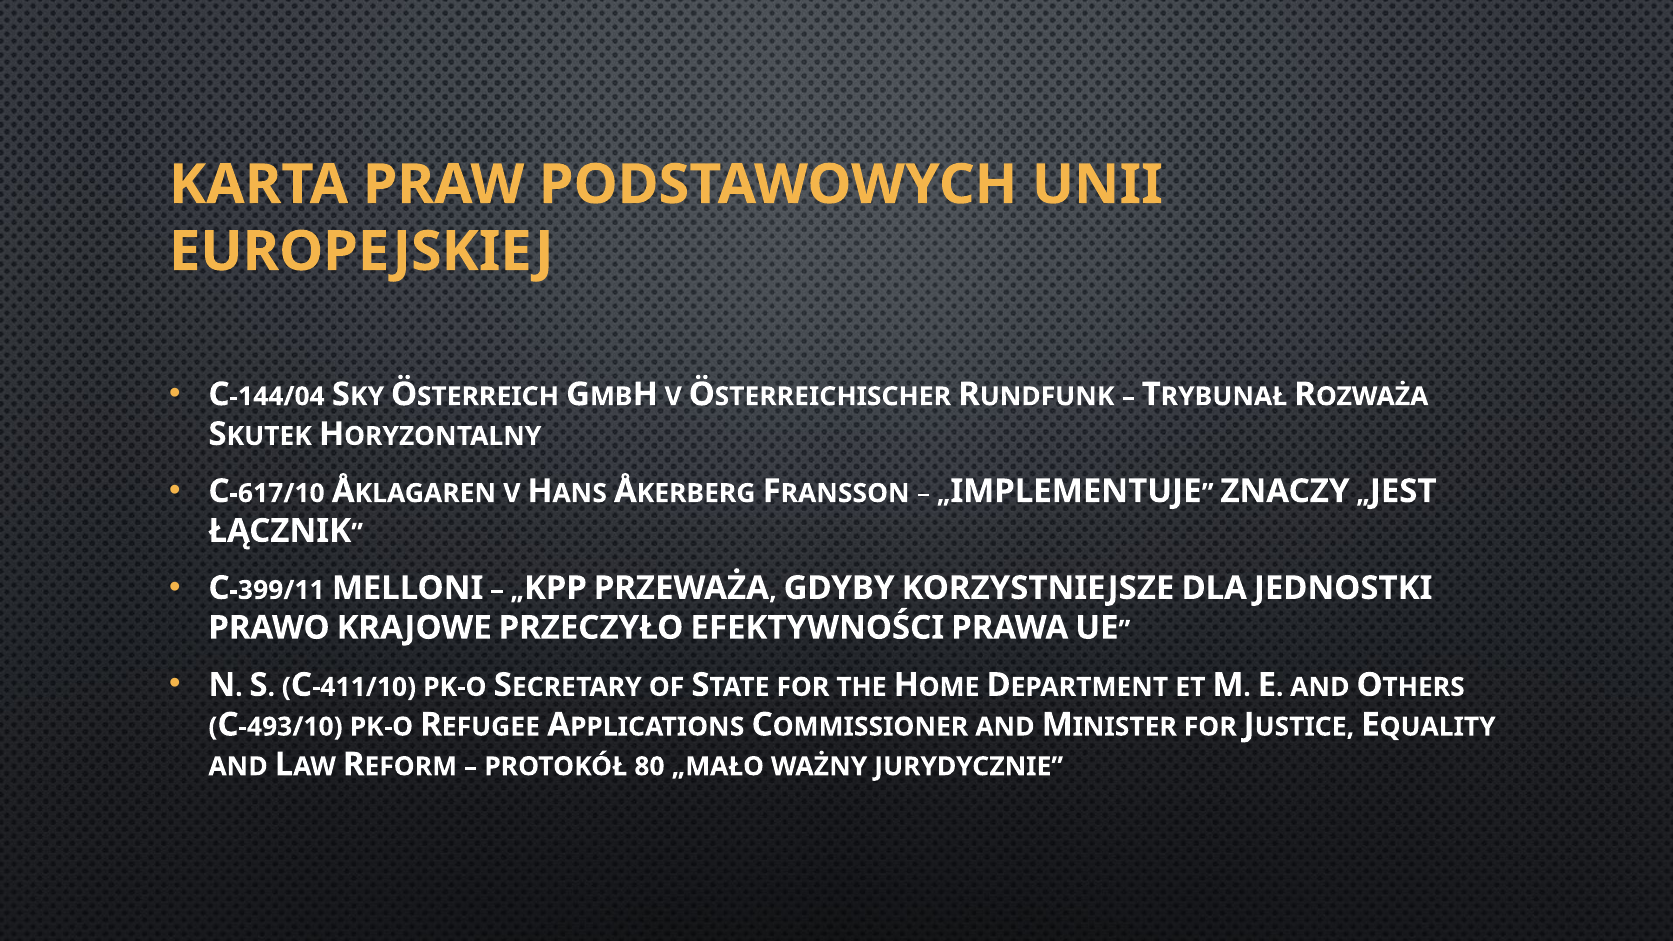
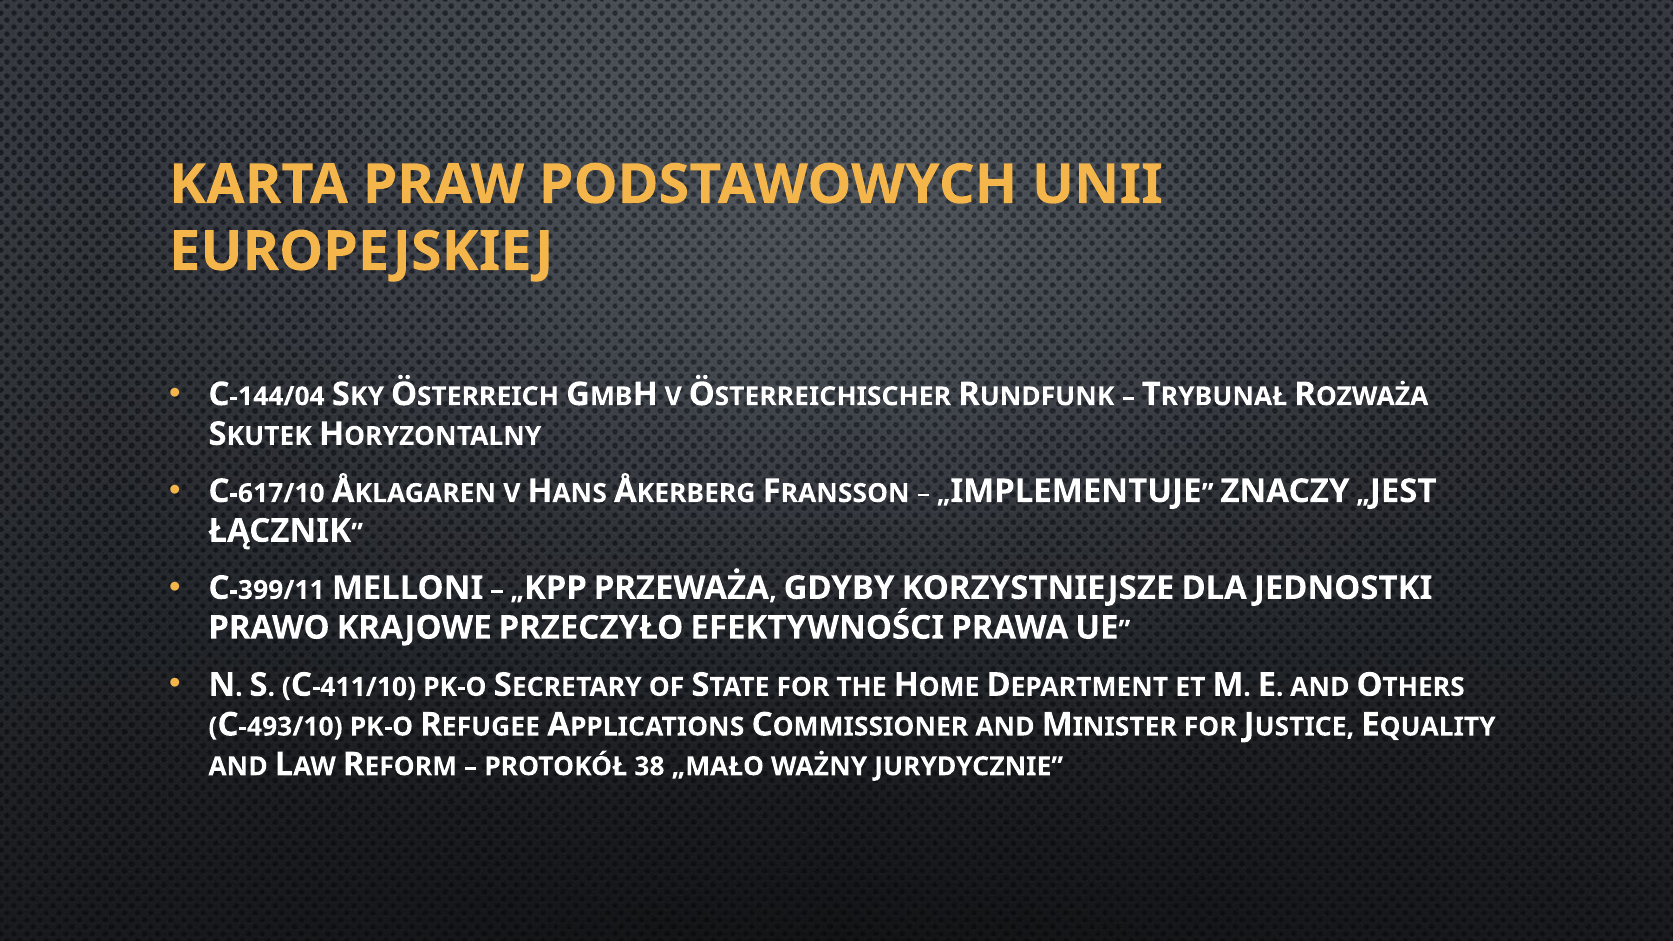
80: 80 -> 38
